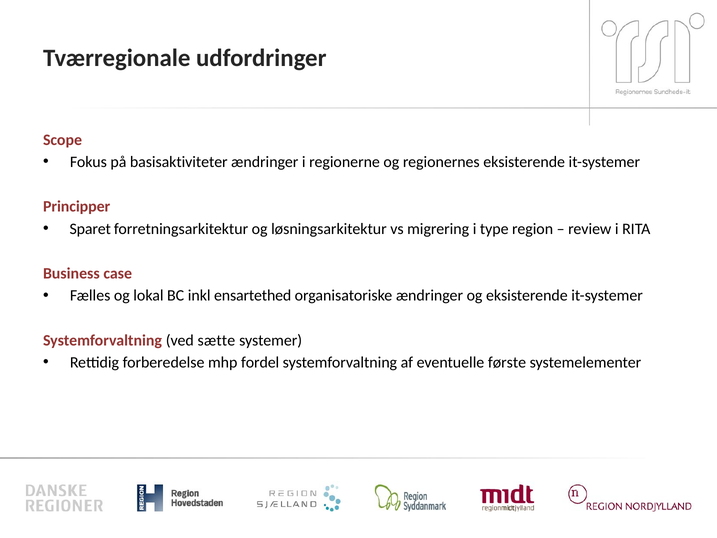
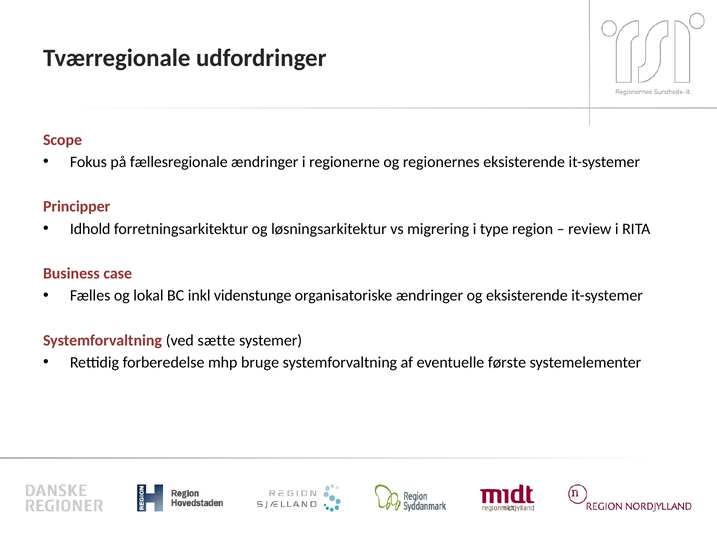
basisaktiviteter: basisaktiviteter -> fællesregionale
Sparet: Sparet -> Idhold
ensartethed: ensartethed -> videnstunge
fordel: fordel -> bruge
